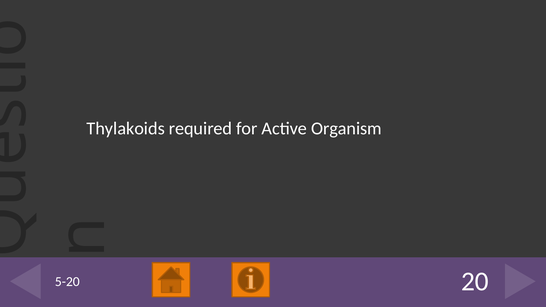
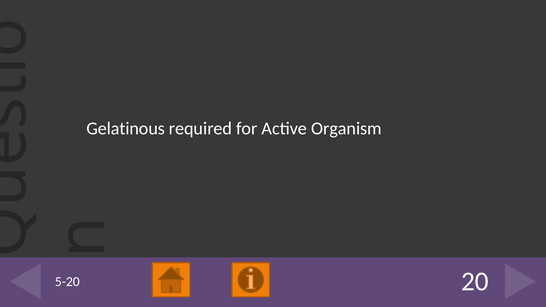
Thylakoids: Thylakoids -> Gelatinous
